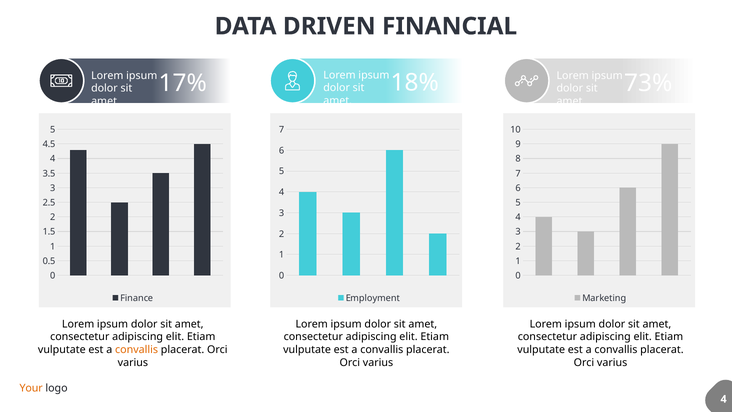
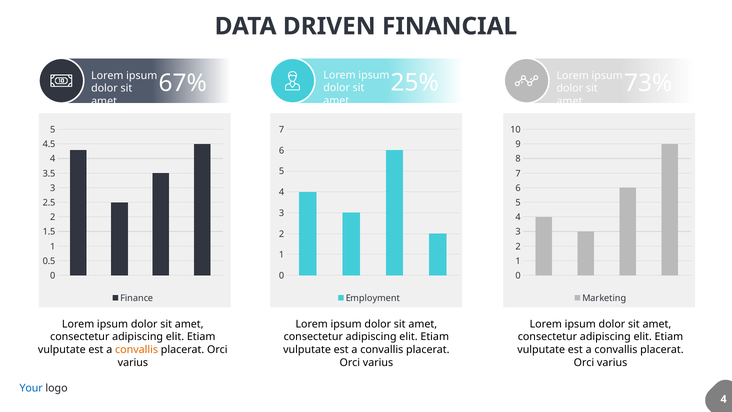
18%: 18% -> 25%
17%: 17% -> 67%
Your colour: orange -> blue
